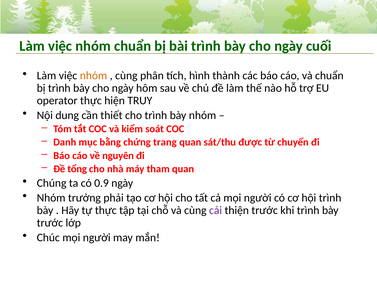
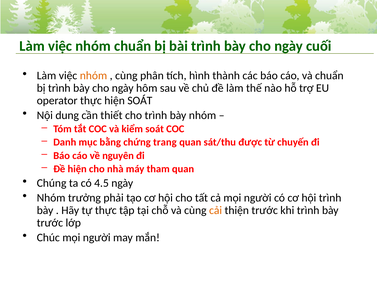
hiện TRUY: TRUY -> SOÁT
Đề tổng: tổng -> hiện
0.9: 0.9 -> 4.5
cải colour: purple -> orange
